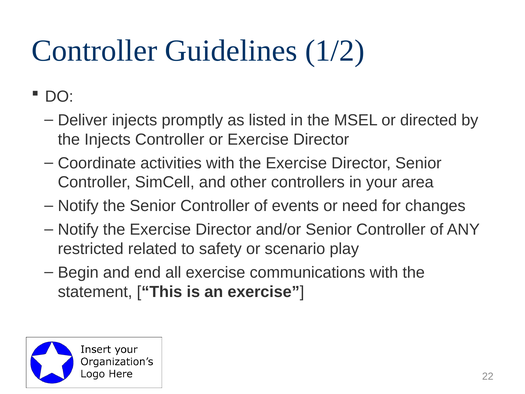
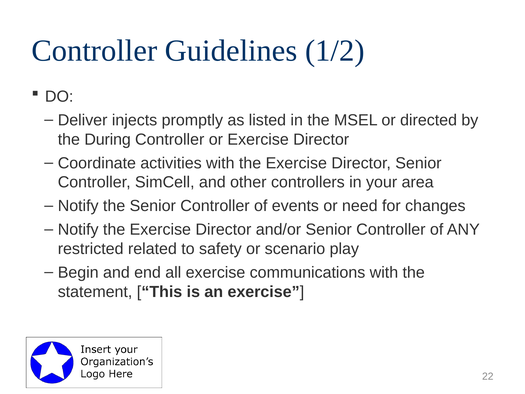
the Injects: Injects -> During
